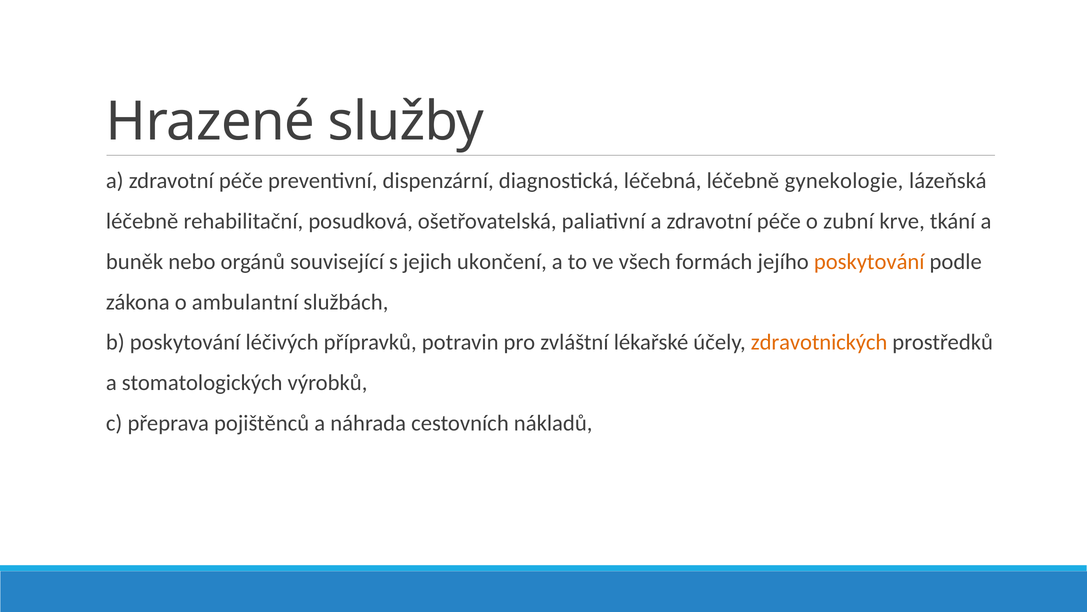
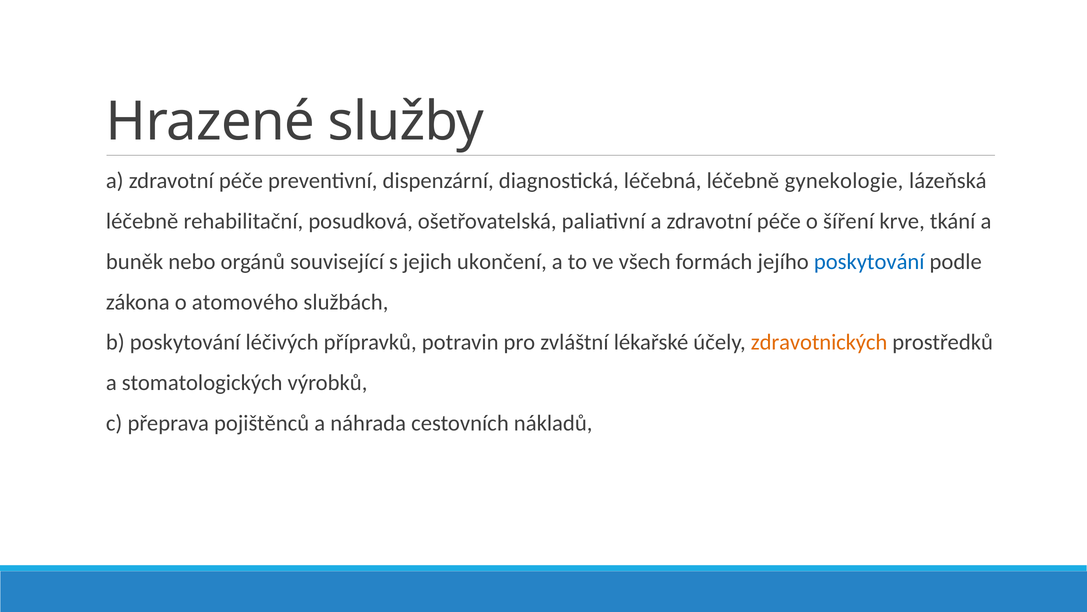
zubní: zubní -> šíření
poskytování at (869, 261) colour: orange -> blue
ambulantní: ambulantní -> atomového
